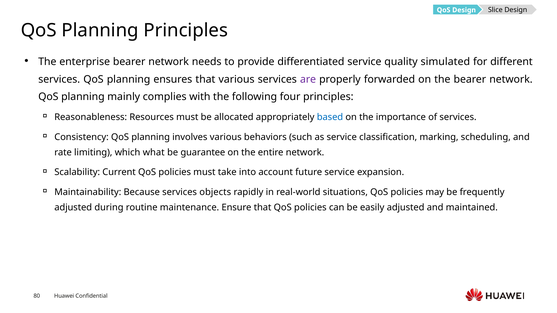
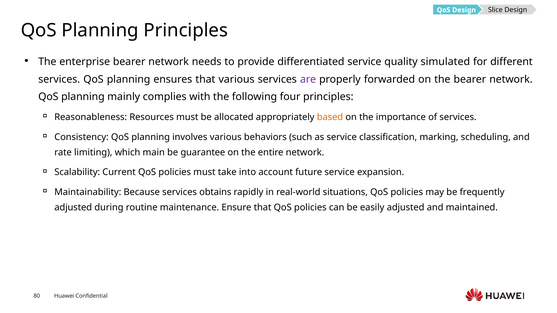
based colour: blue -> orange
what: what -> main
objects: objects -> obtains
